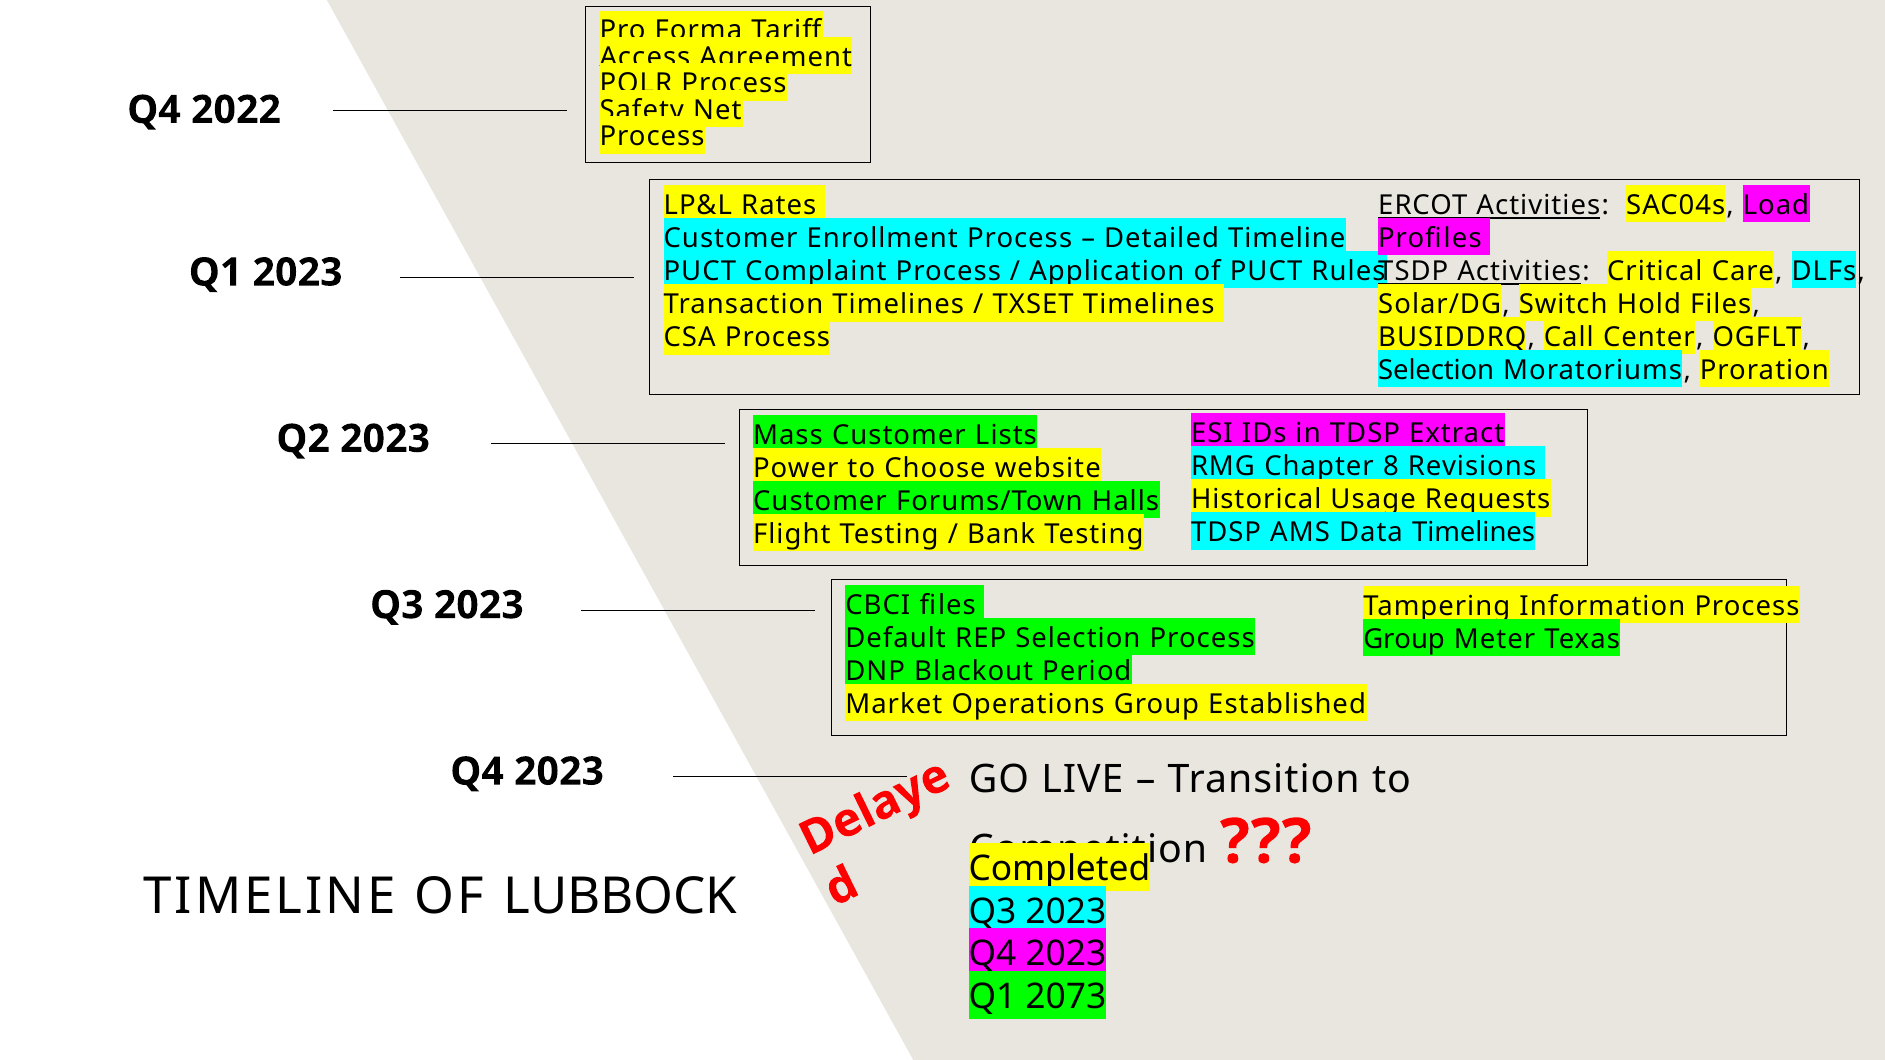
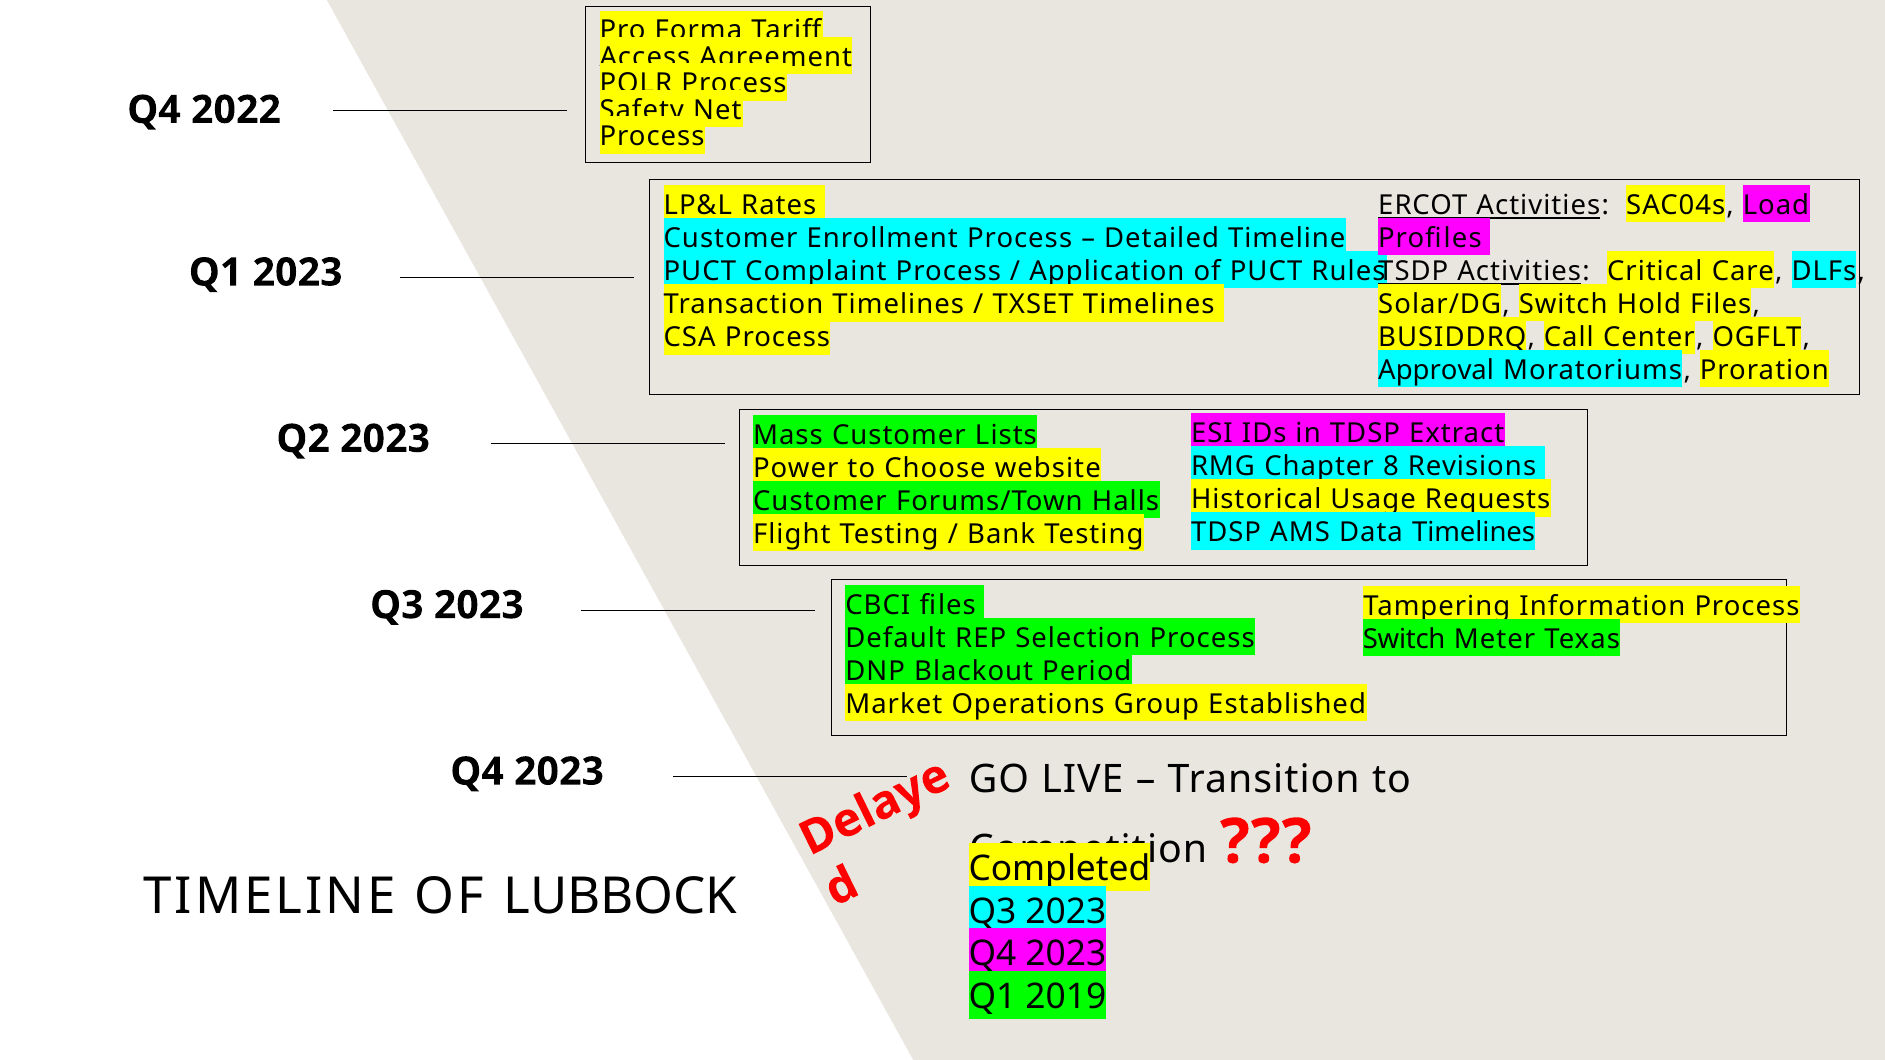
Selection at (1436, 370): Selection -> Approval
Group at (1404, 639): Group -> Switch
2073: 2073 -> 2019
